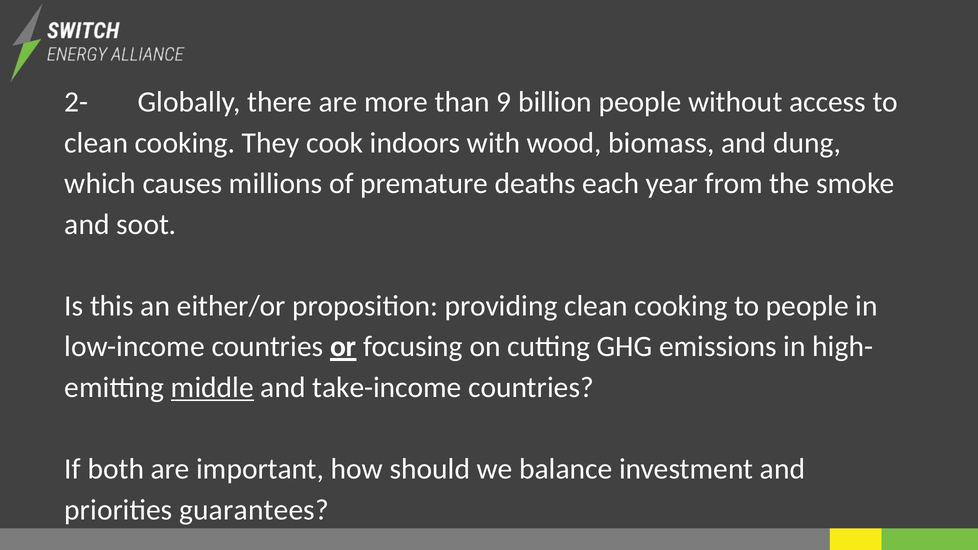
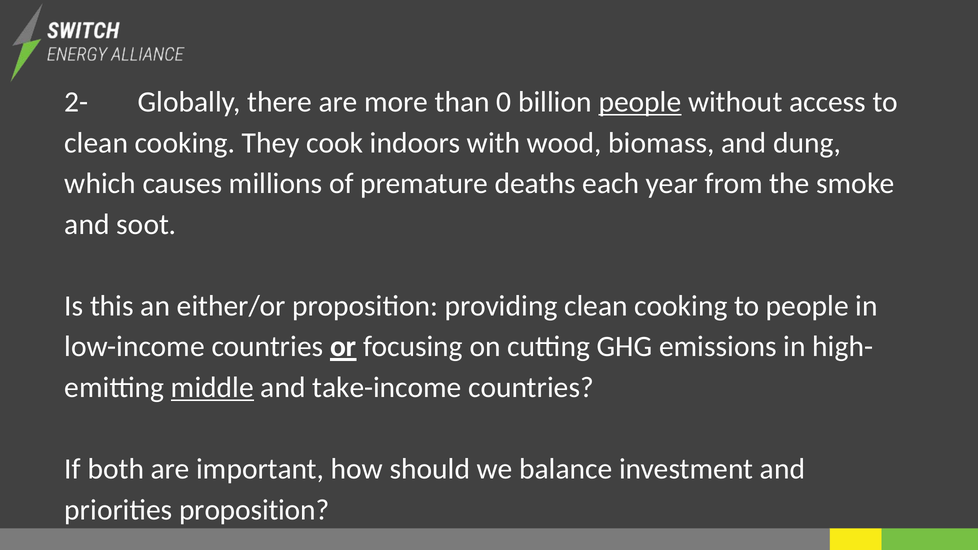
9: 9 -> 0
people at (640, 102) underline: none -> present
priorities guarantees: guarantees -> proposition
